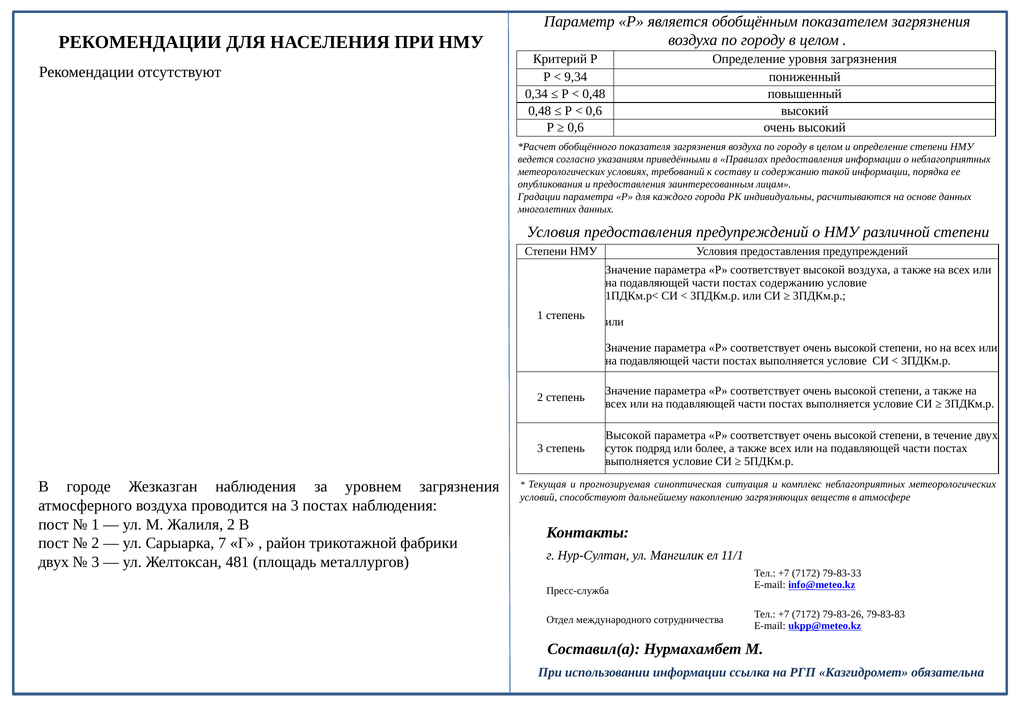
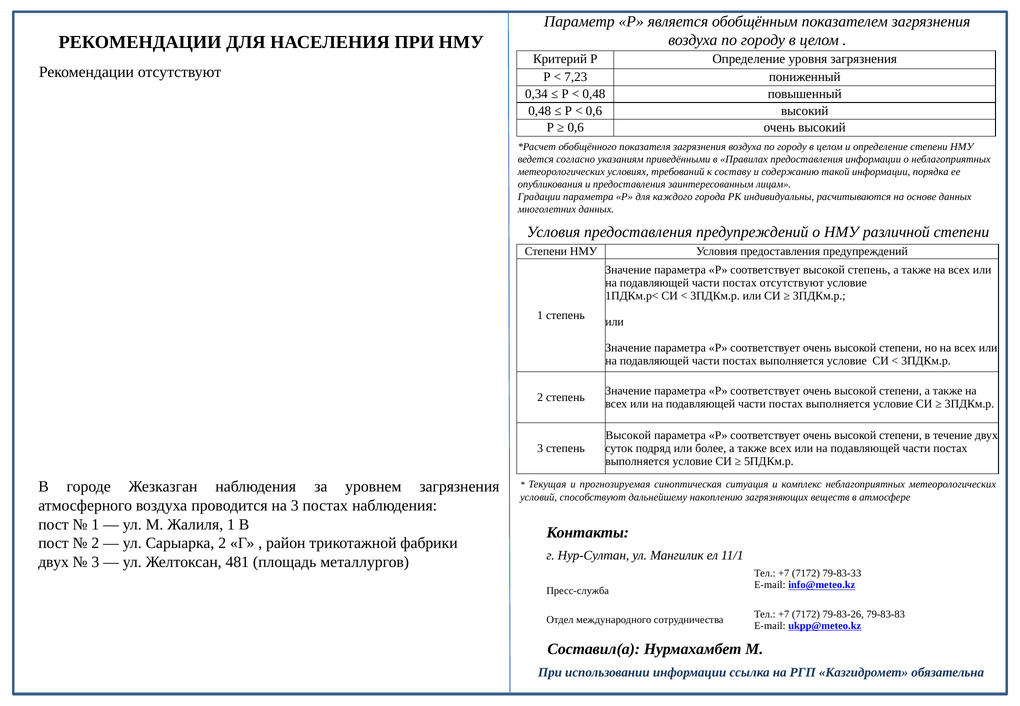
9,34: 9,34 -> 7,23
высокой воздуха: воздуха -> степень
постах содержанию: содержанию -> отсутствуют
Жалиля 2: 2 -> 1
Сарыарка 7: 7 -> 2
